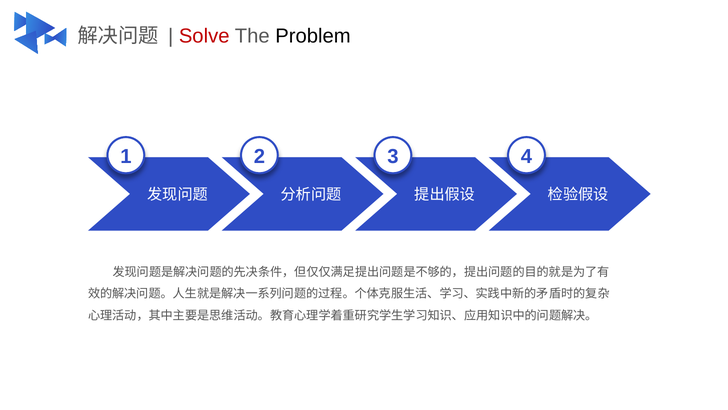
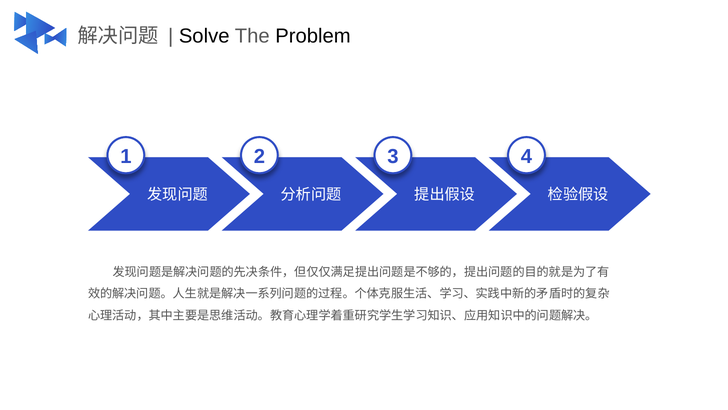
Solve colour: red -> black
